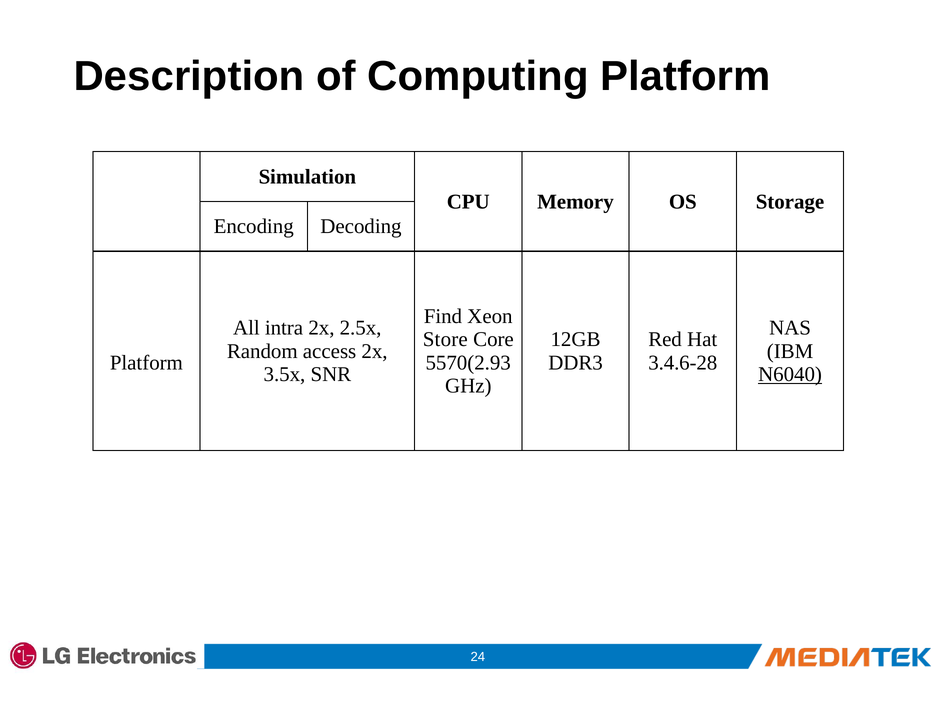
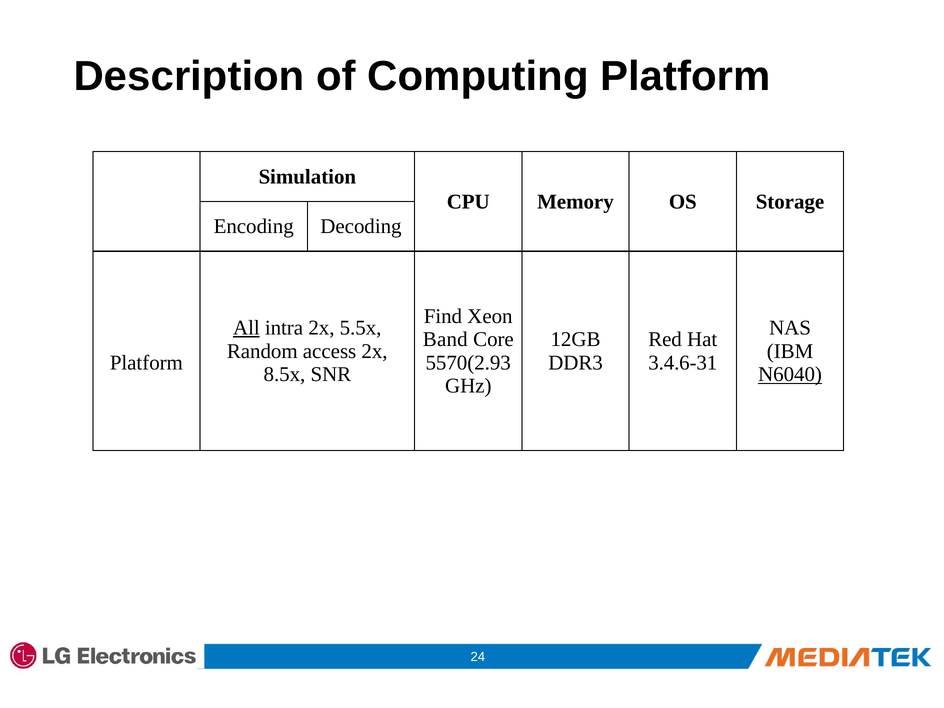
All underline: none -> present
2.5x: 2.5x -> 5.5x
Store: Store -> Band
3.4.6-28: 3.4.6-28 -> 3.4.6-31
3.5x: 3.5x -> 8.5x
